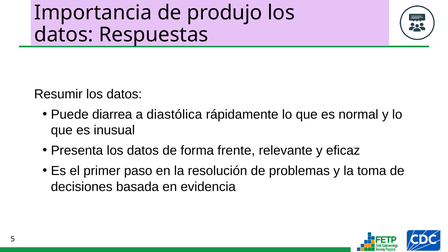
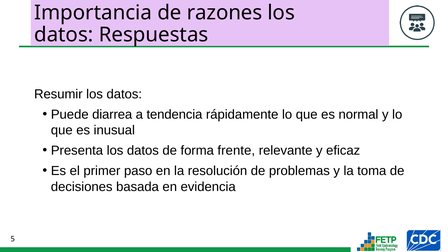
produjo: produjo -> razones
diastólica: diastólica -> tendencia
